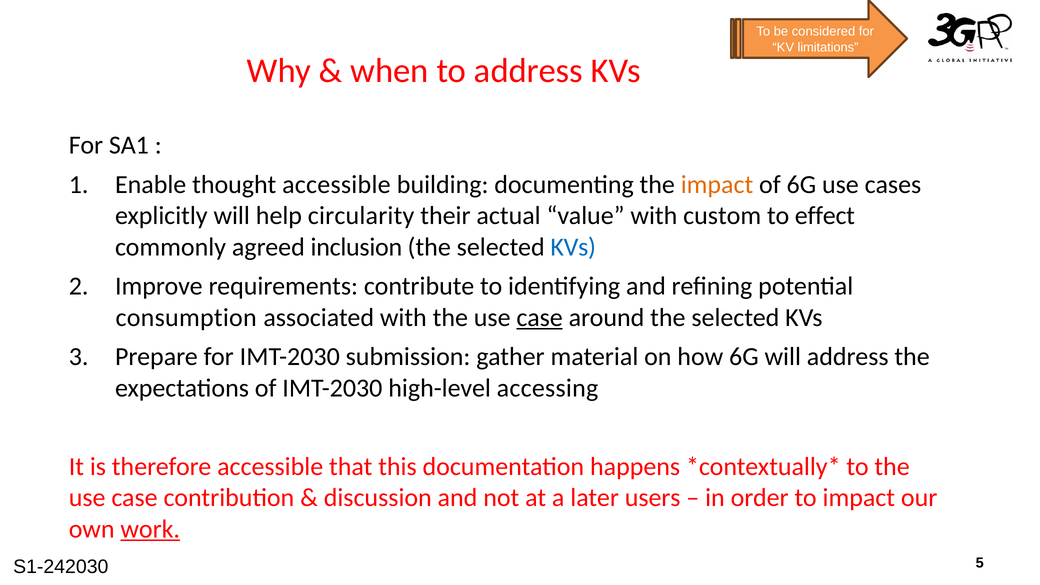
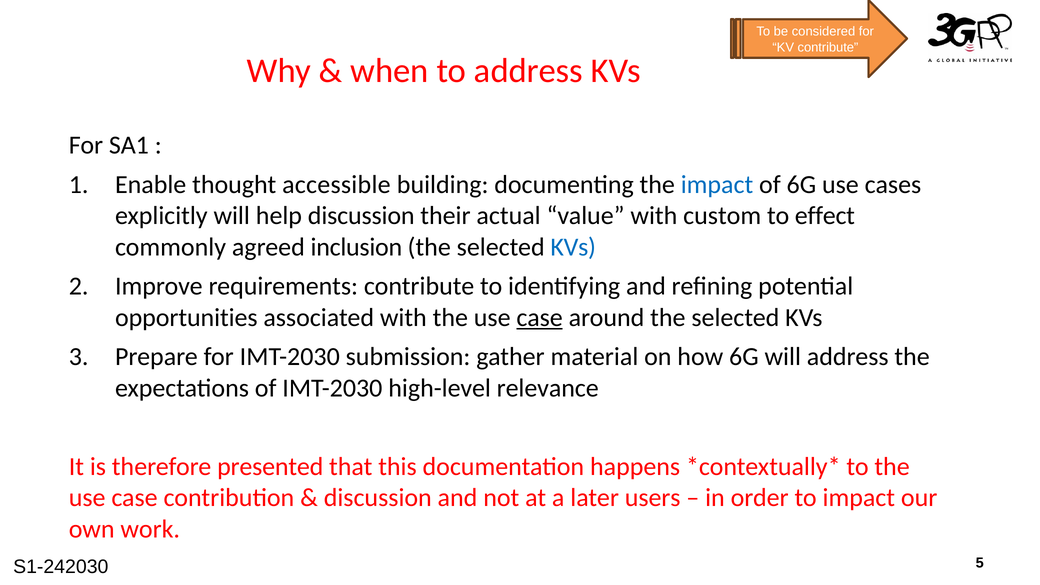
KV limitations: limitations -> contribute
impact at (717, 185) colour: orange -> blue
help circularity: circularity -> discussion
consumption: consumption -> opportunities
accessing: accessing -> relevance
therefore accessible: accessible -> presented
work underline: present -> none
